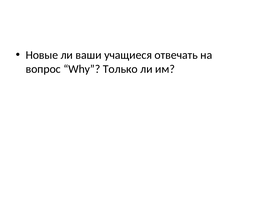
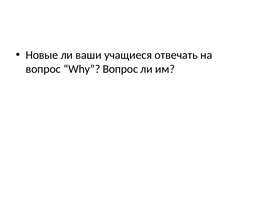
Why Только: Только -> Вопрос
